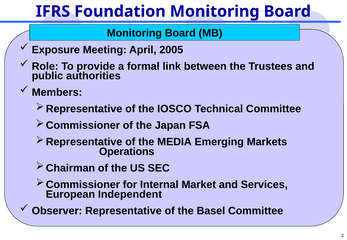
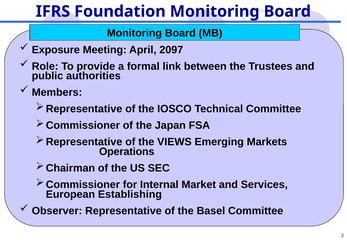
2005: 2005 -> 2097
MEDIA: MEDIA -> VIEWS
Independent: Independent -> Establishing
